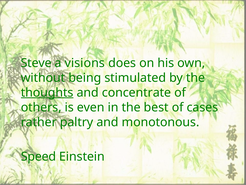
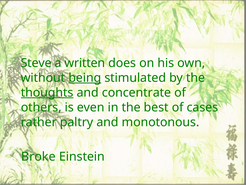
visions: visions -> written
being underline: none -> present
Speed: Speed -> Broke
